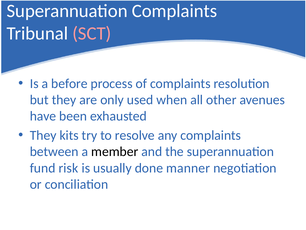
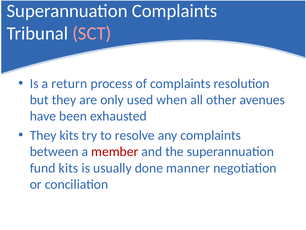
before: before -> return
member colour: black -> red
fund risk: risk -> kits
